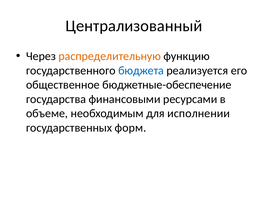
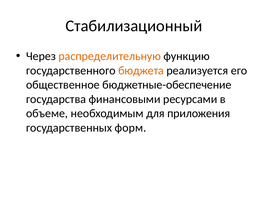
Централизованный: Централизованный -> Стабилизационный
бюджета colour: blue -> orange
исполнении: исполнении -> приложения
